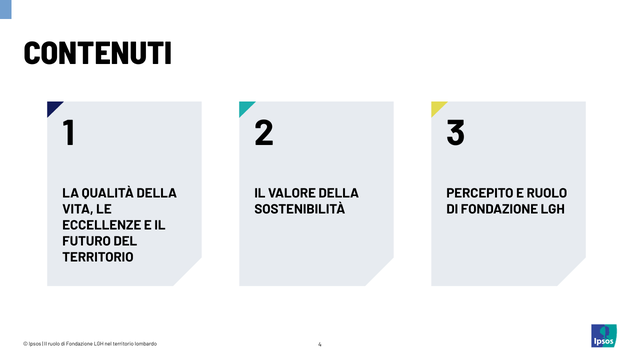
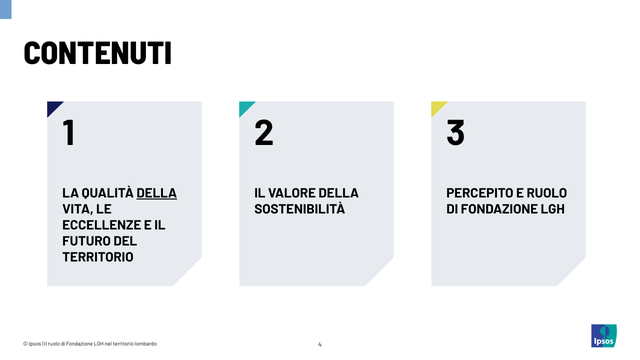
DELLA at (157, 193) underline: none -> present
